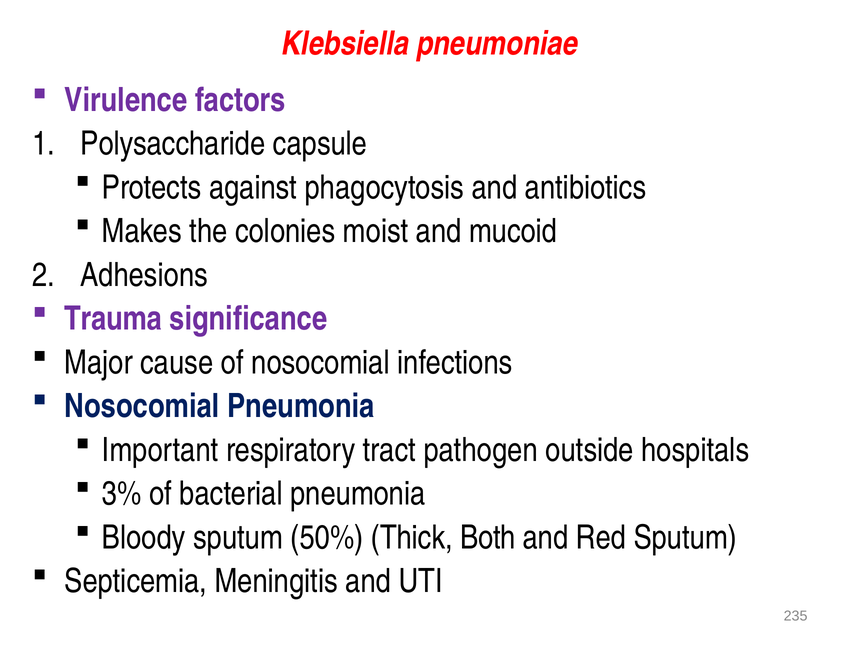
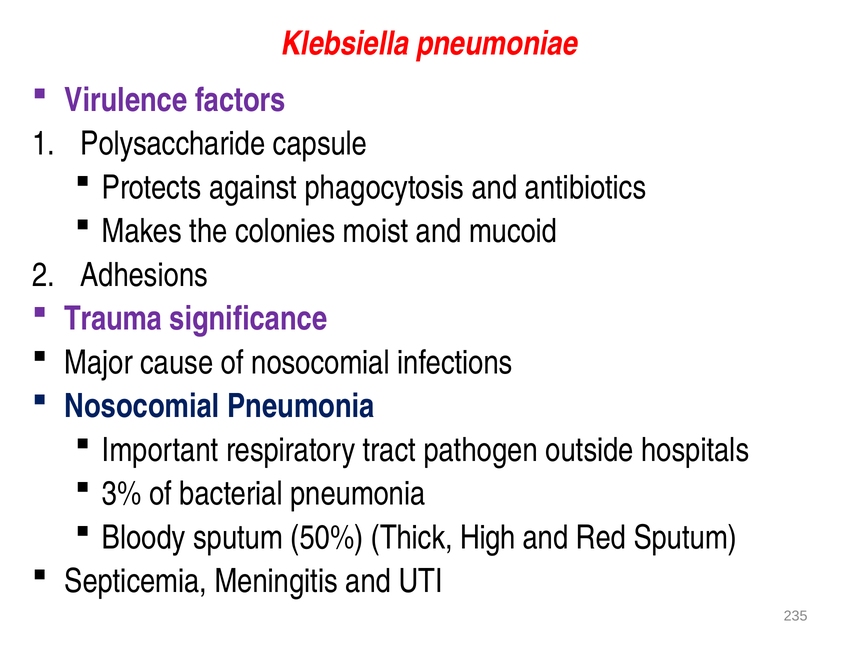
Both: Both -> High
